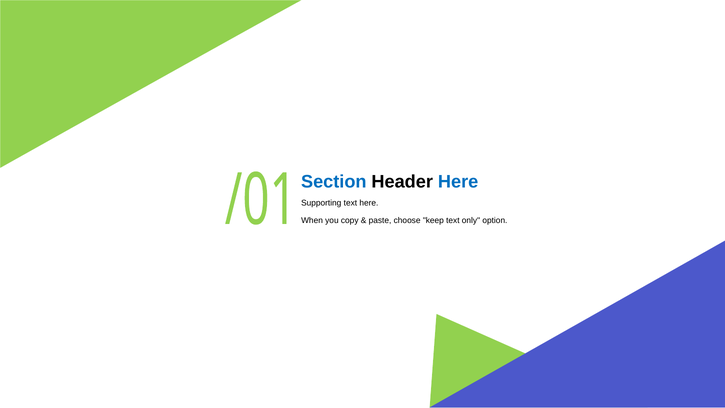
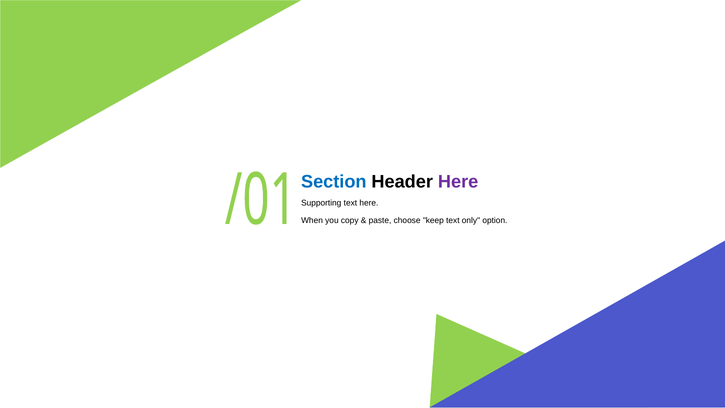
Here at (458, 182) colour: blue -> purple
